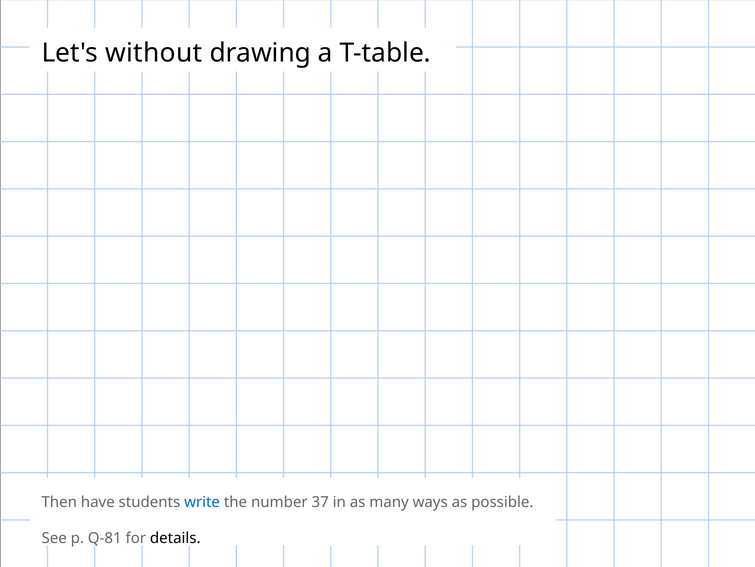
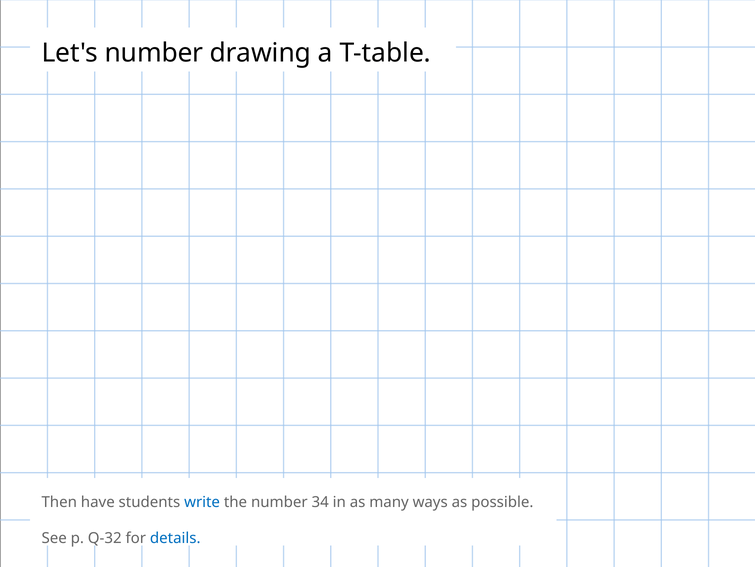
Let's without: without -> number
37: 37 -> 34
Q-81: Q-81 -> Q-32
details colour: black -> blue
